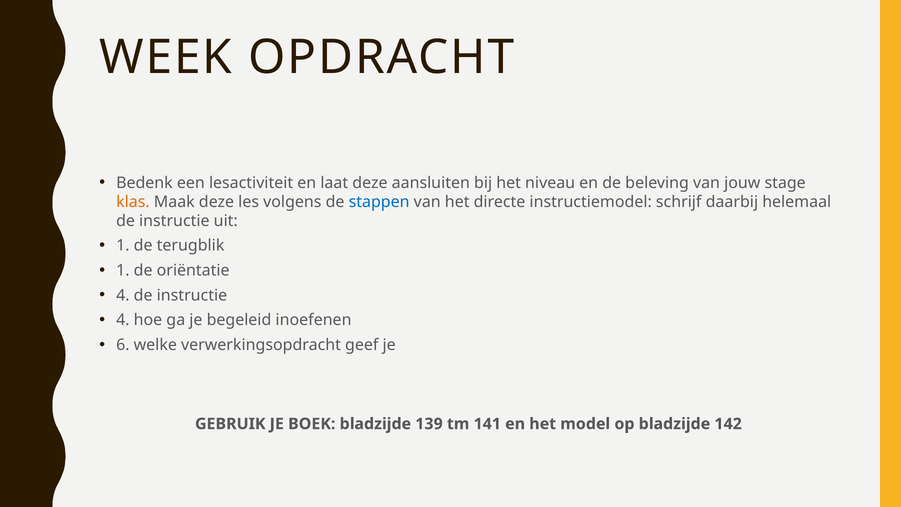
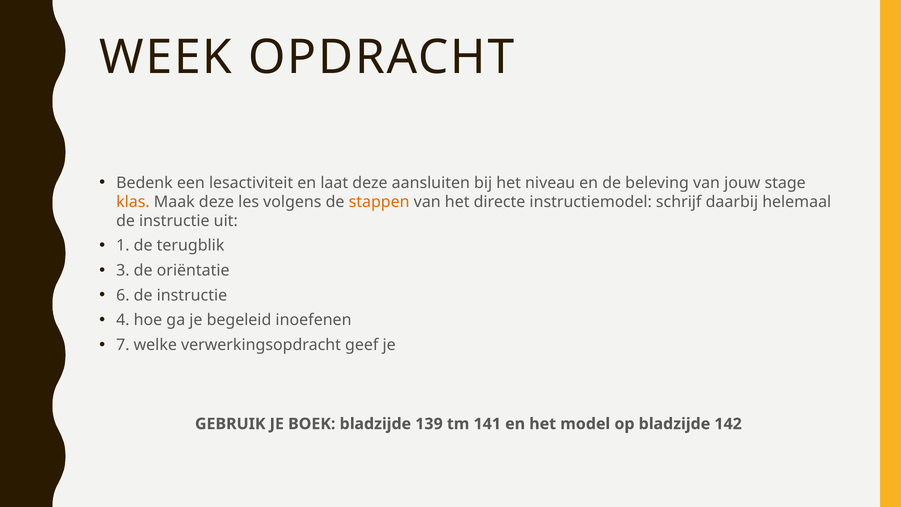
stappen colour: blue -> orange
1 at (123, 270): 1 -> 3
4 at (123, 295): 4 -> 6
6: 6 -> 7
